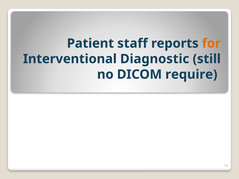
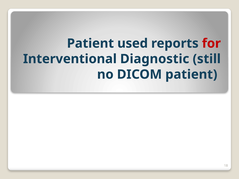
staff: staff -> used
for colour: orange -> red
DICOM require: require -> patient
